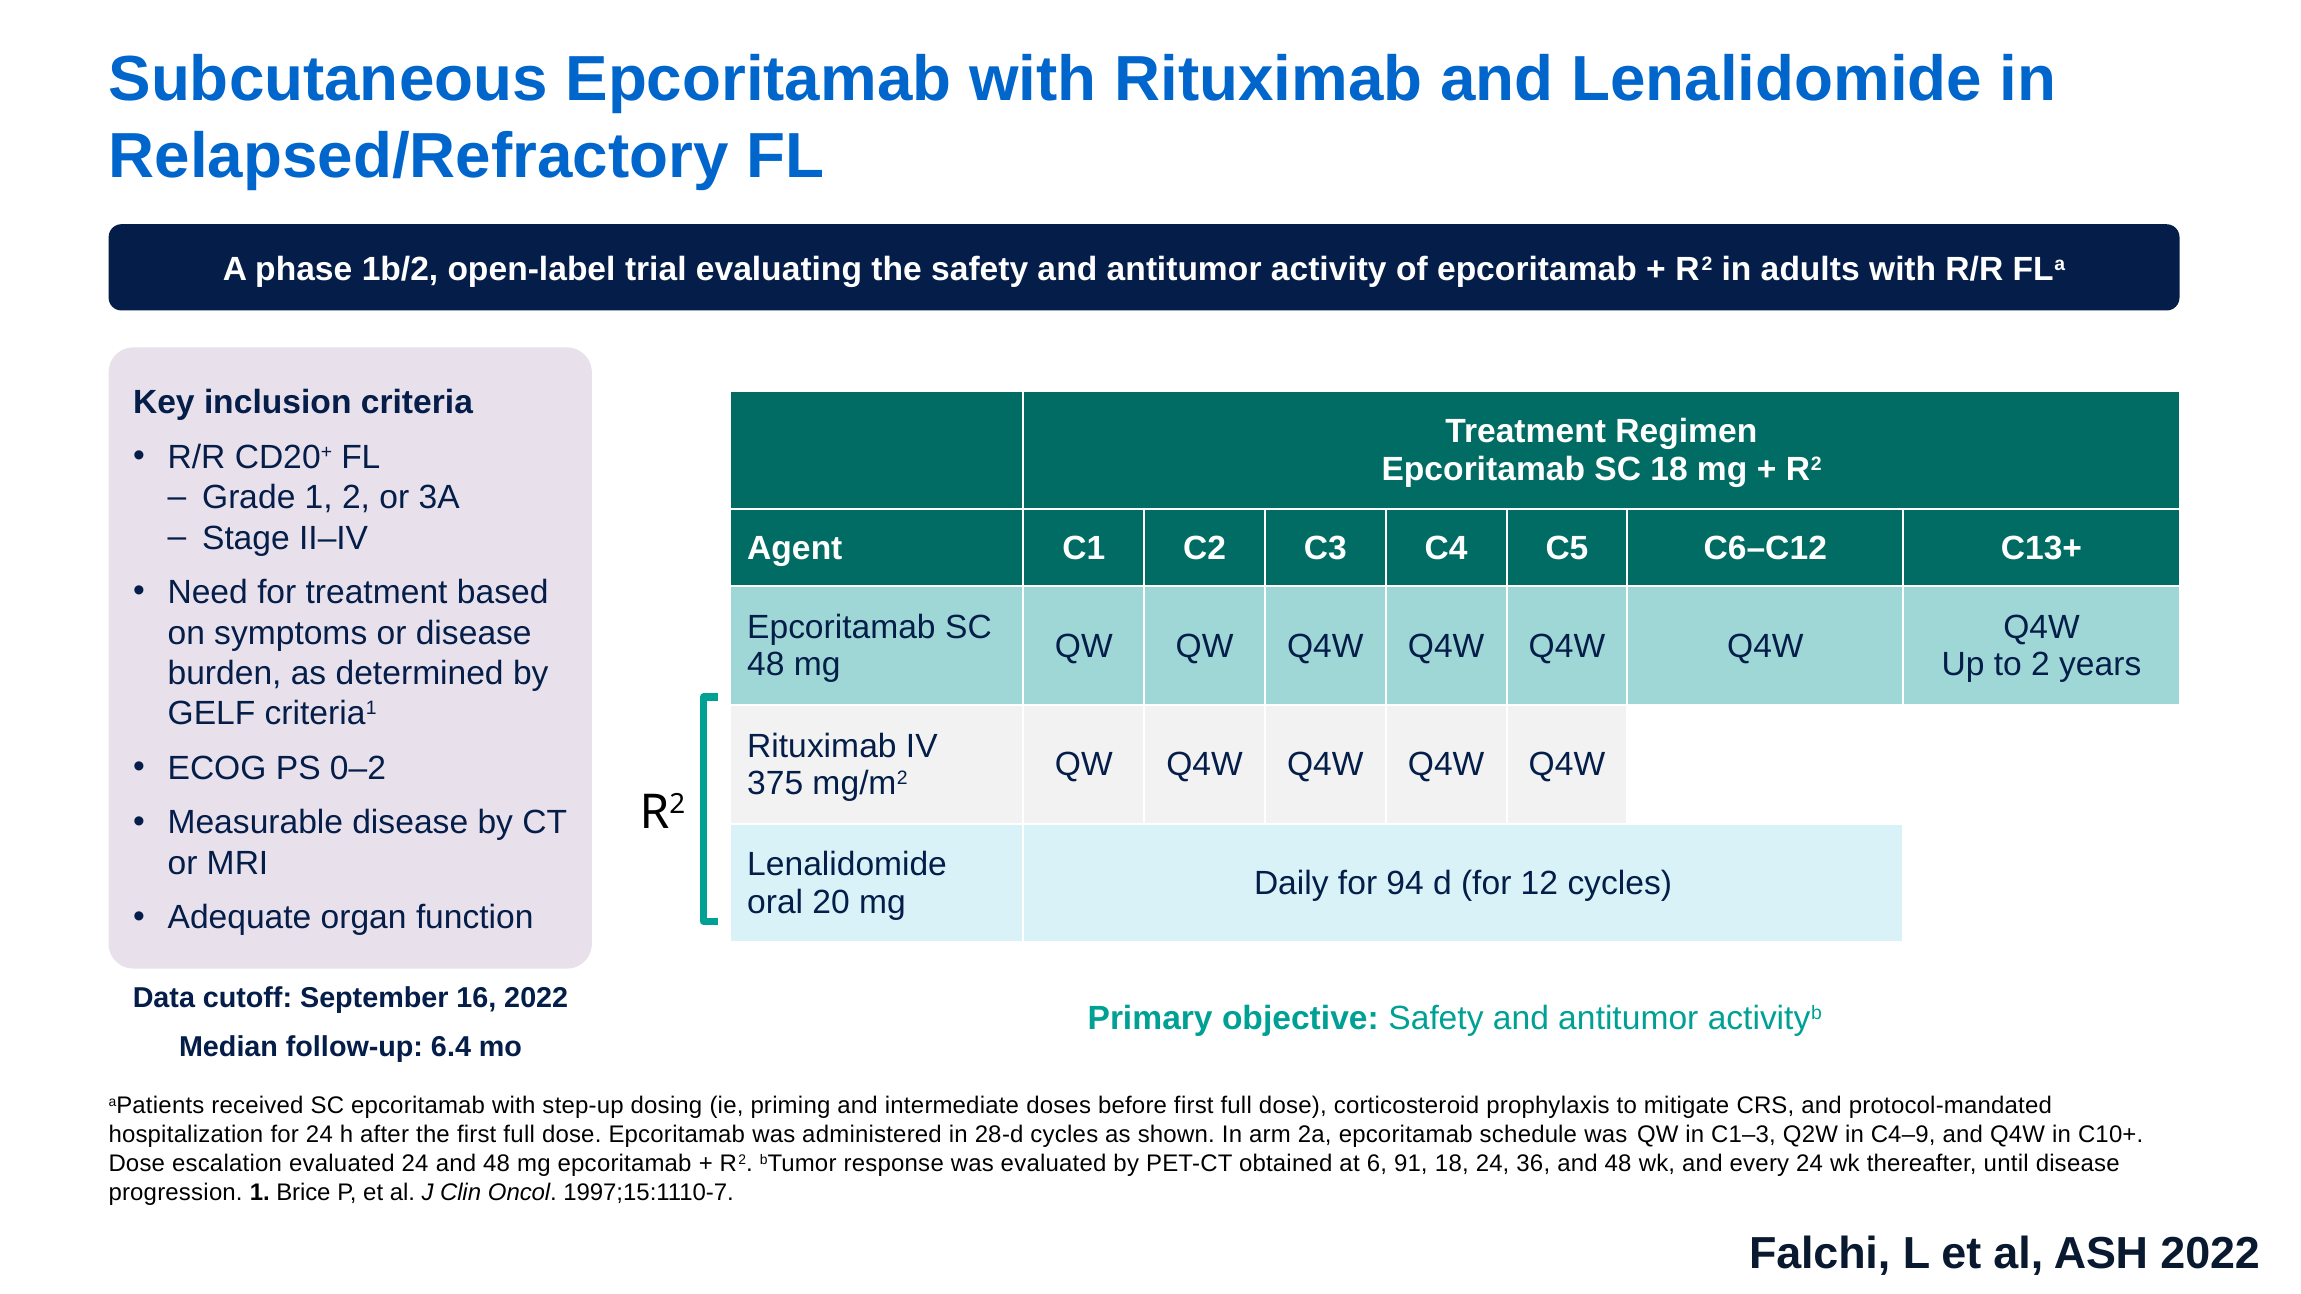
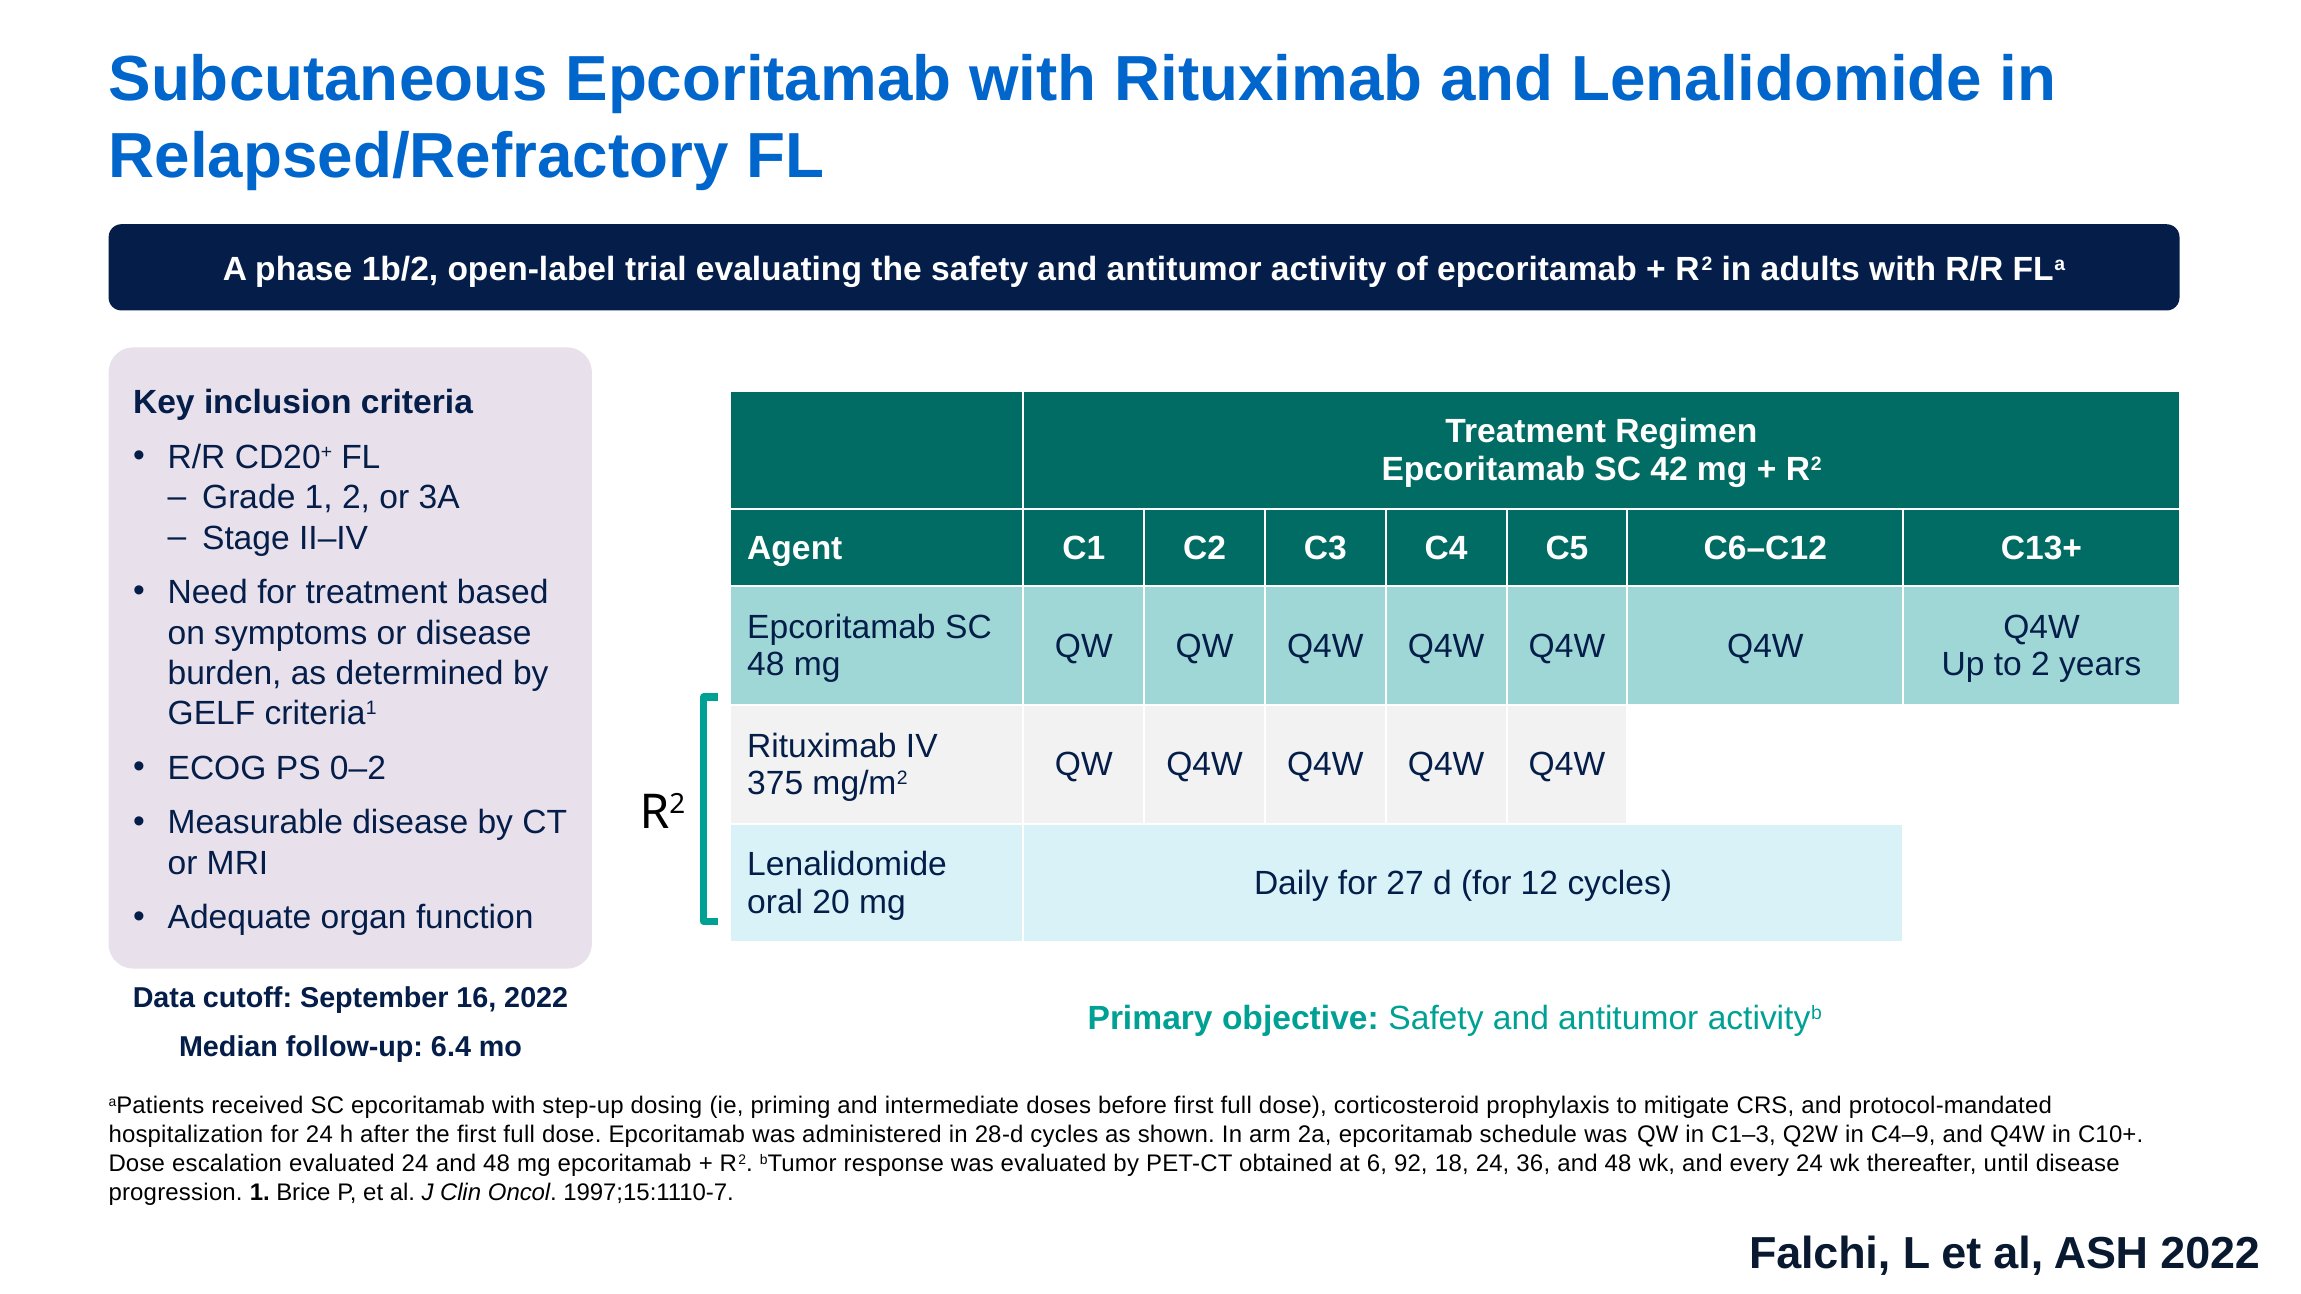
SC 18: 18 -> 42
94: 94 -> 27
91: 91 -> 92
